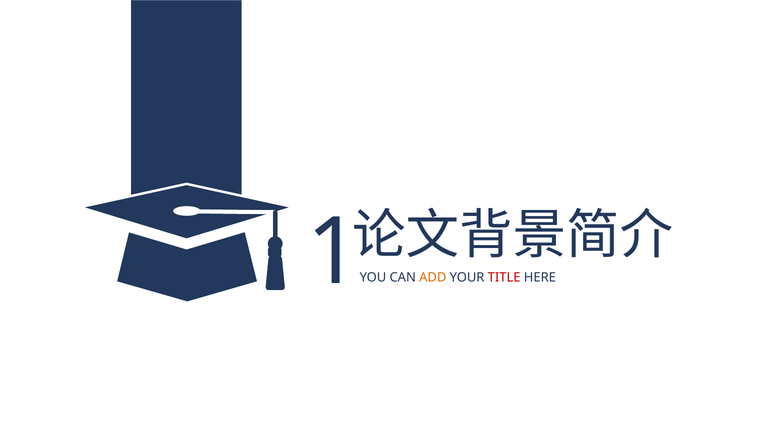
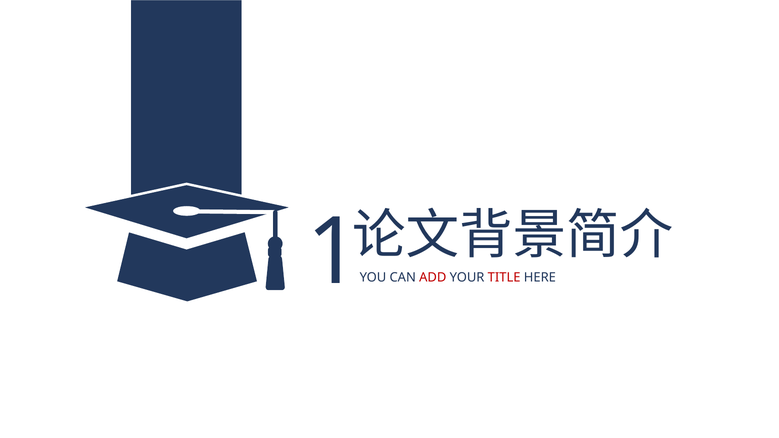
ADD colour: orange -> red
